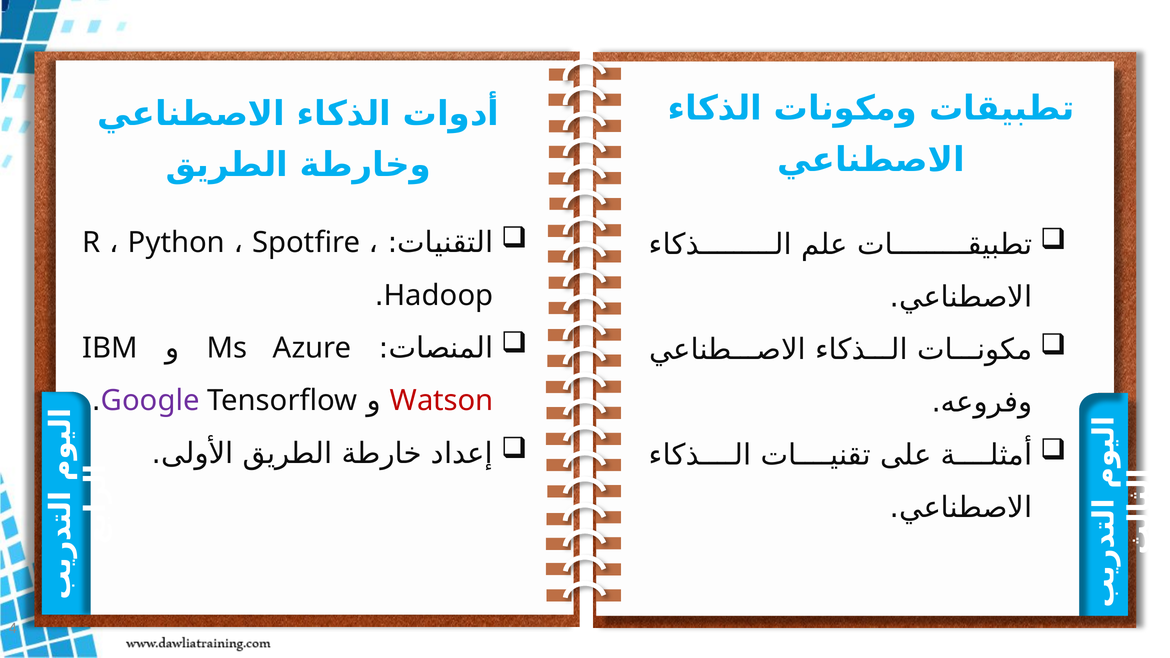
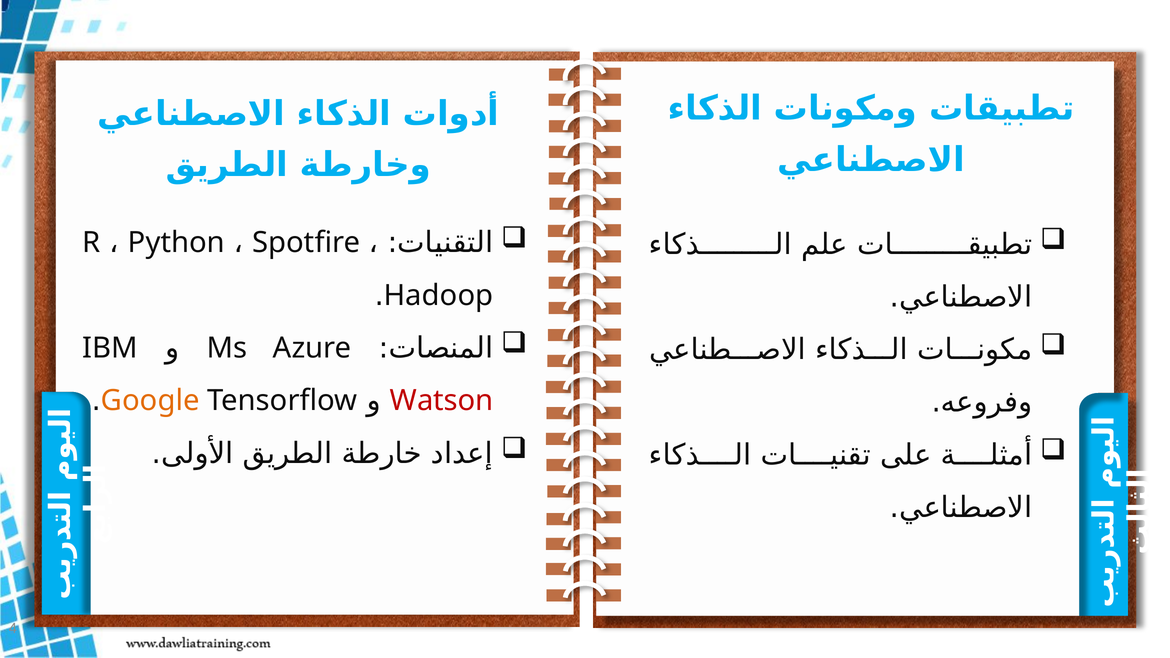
Google colour: purple -> orange
